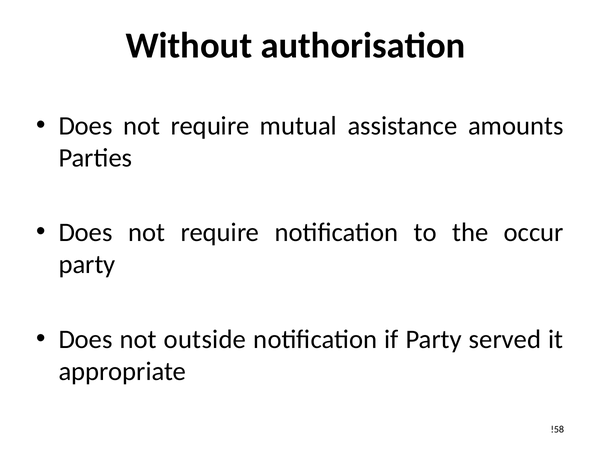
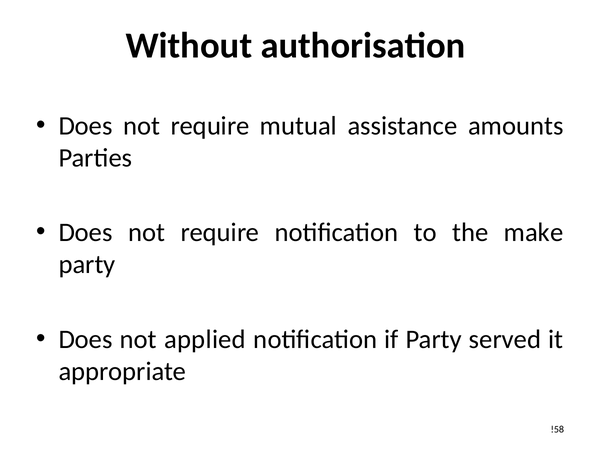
occur: occur -> make
outside: outside -> applied
